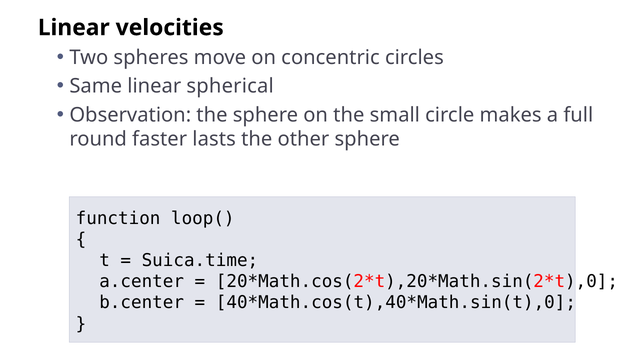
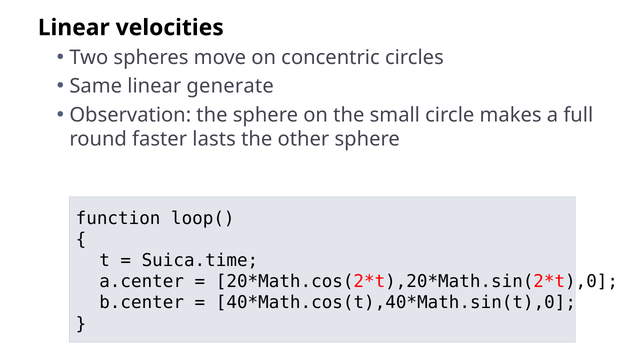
spherical: spherical -> generate
